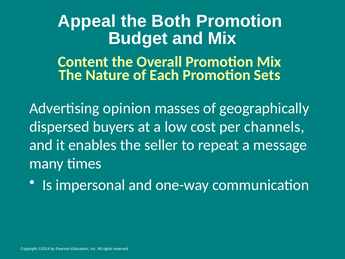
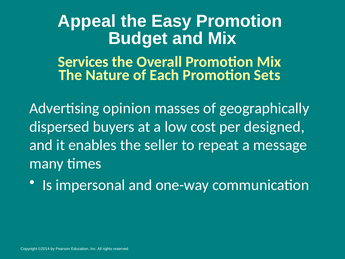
Both: Both -> Easy
Content: Content -> Services
channels: channels -> designed
